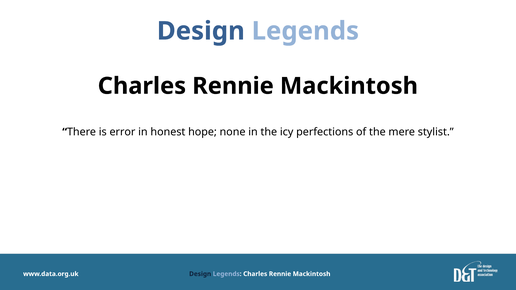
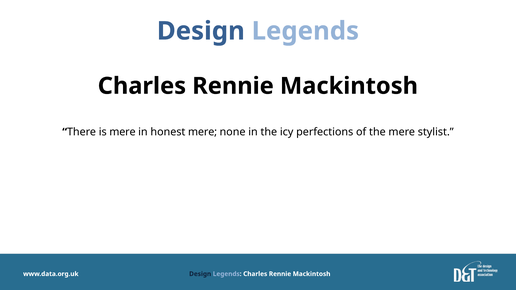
is error: error -> mere
honest hope: hope -> mere
